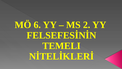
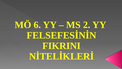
TEMELI: TEMELI -> FIKRINI
